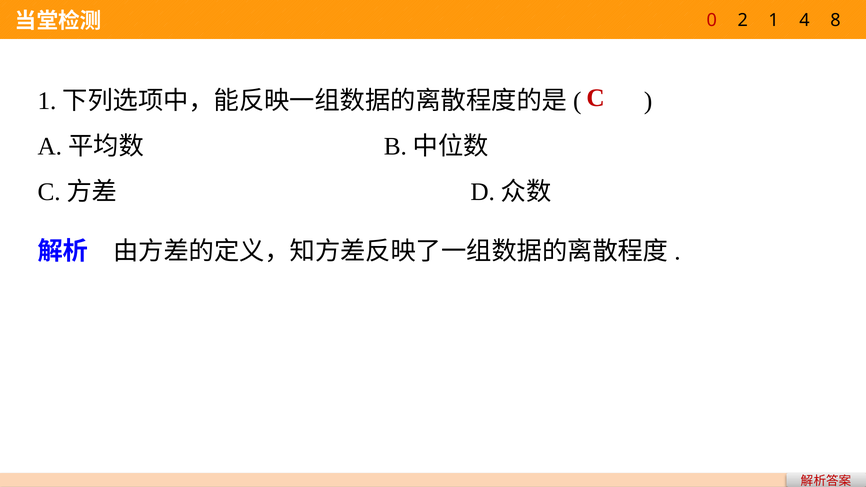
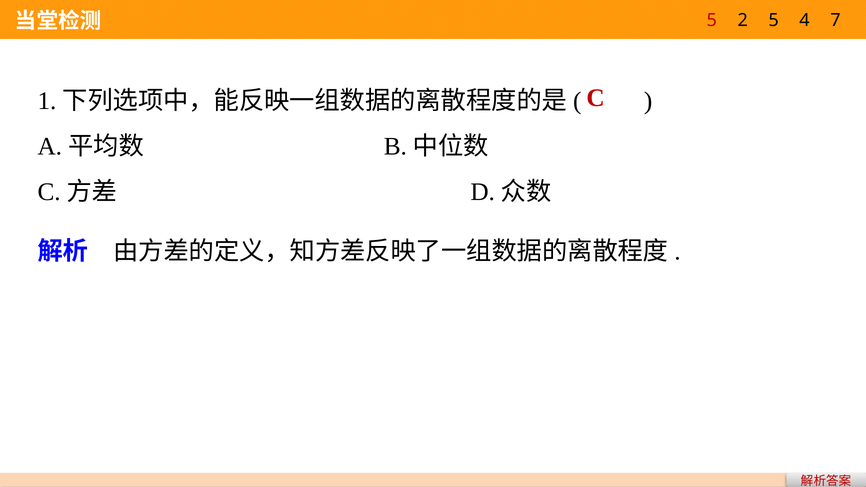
0 at (712, 20): 0 -> 5
2 1: 1 -> 5
8: 8 -> 7
